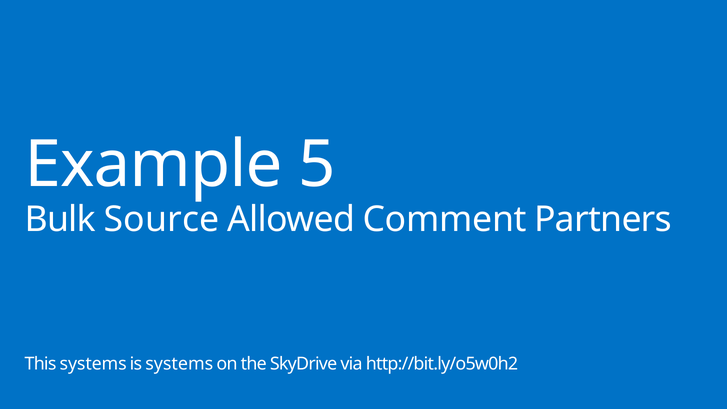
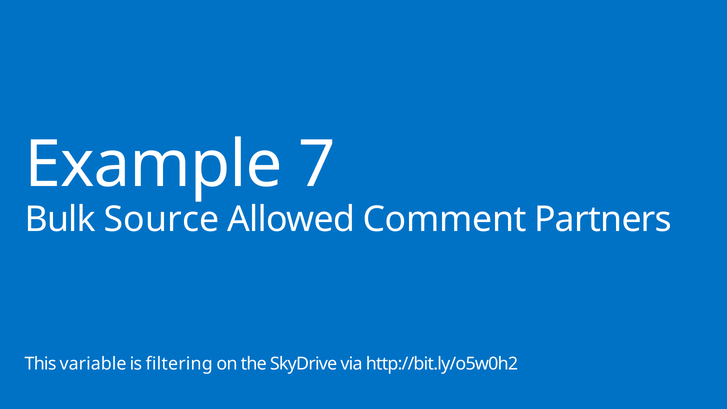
5: 5 -> 7
This systems: systems -> variable
is systems: systems -> filtering
